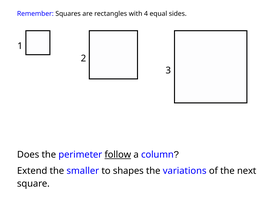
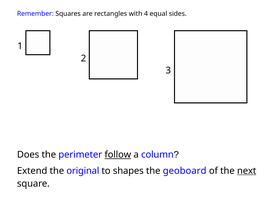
smaller: smaller -> original
variations: variations -> geoboard
next underline: none -> present
